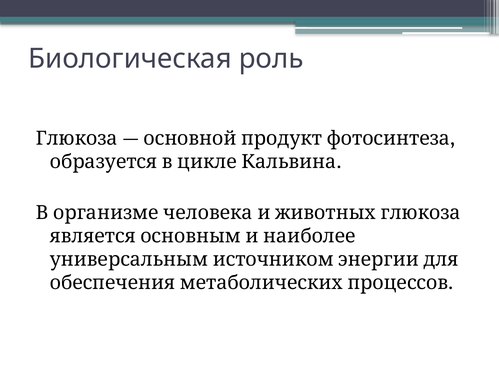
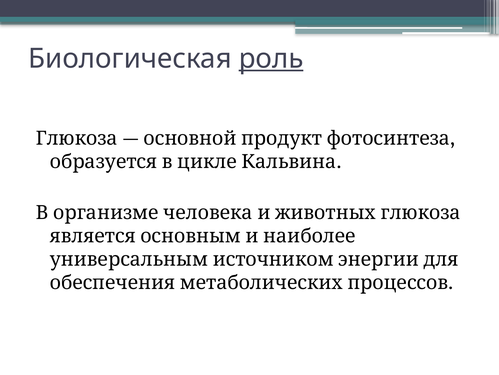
роль underline: none -> present
